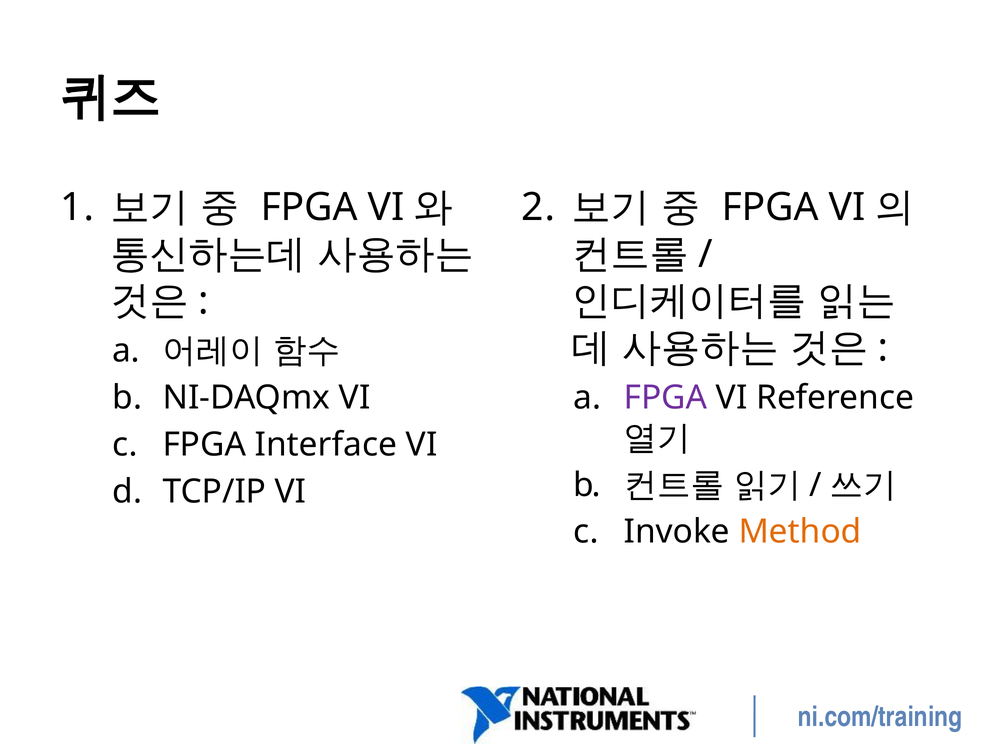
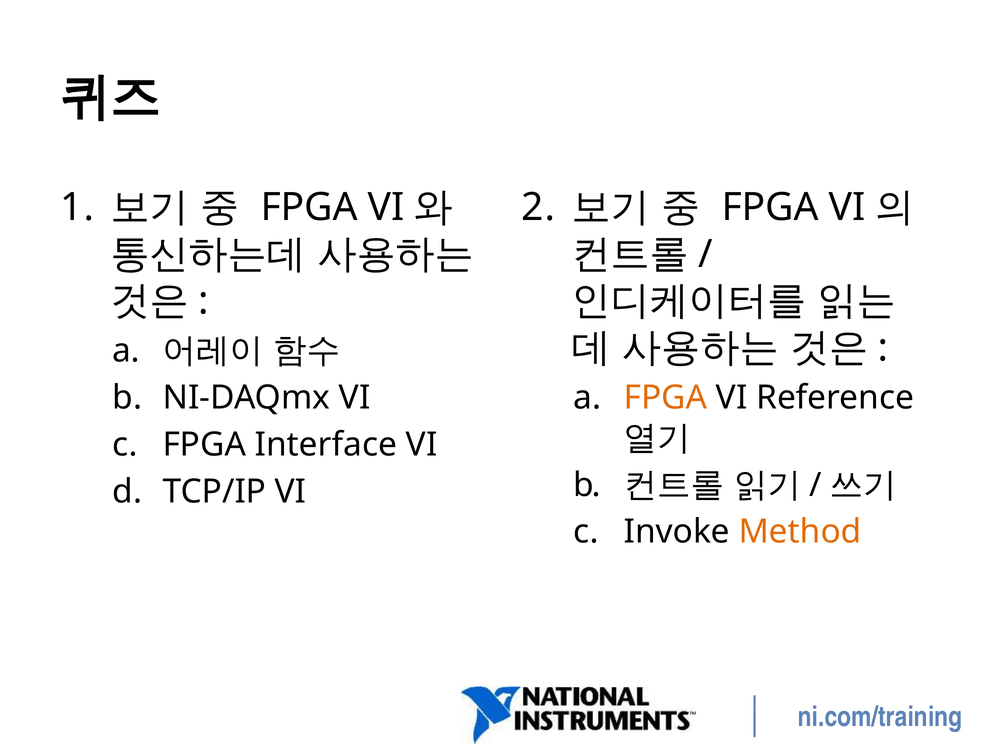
FPGA at (666, 398) colour: purple -> orange
